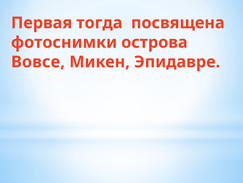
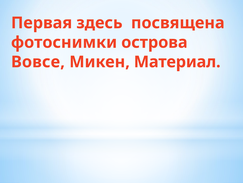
тогда: тогда -> здесь
Эпидавре: Эпидавре -> Материал
